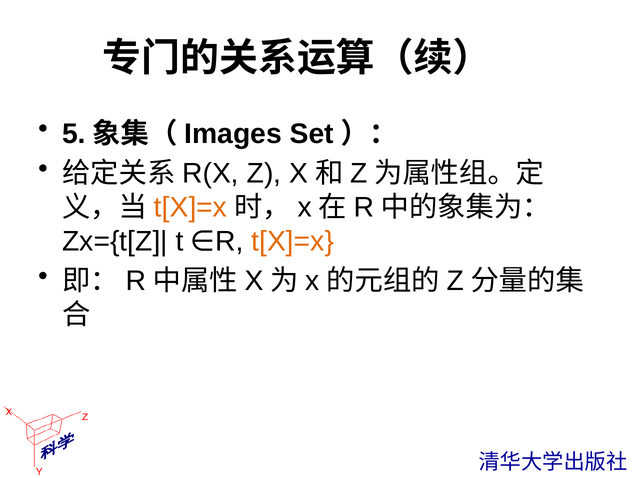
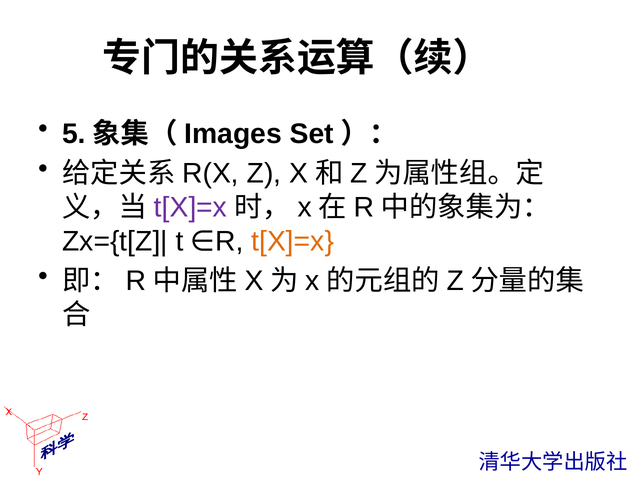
t[X]=x at (191, 207) colour: orange -> purple
